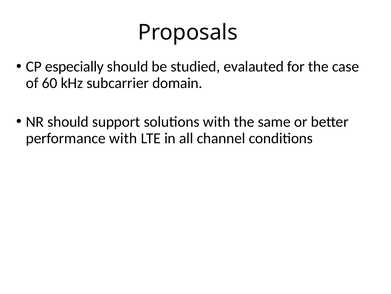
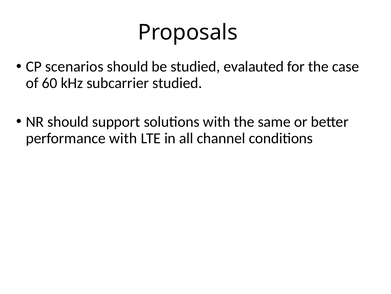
especially: especially -> scenarios
subcarrier domain: domain -> studied
